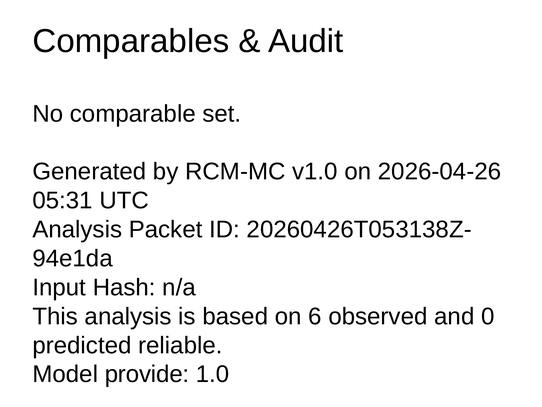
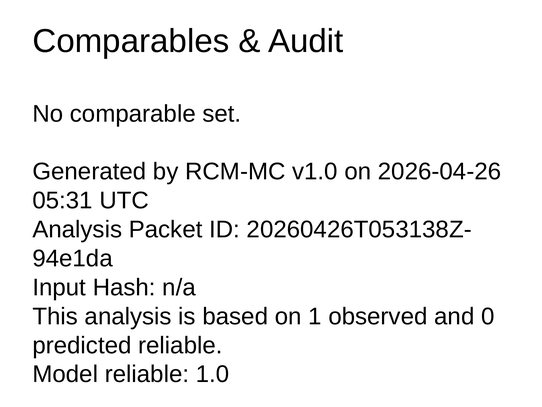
6: 6 -> 1
Model provide: provide -> reliable
